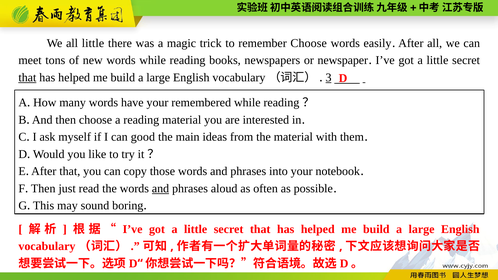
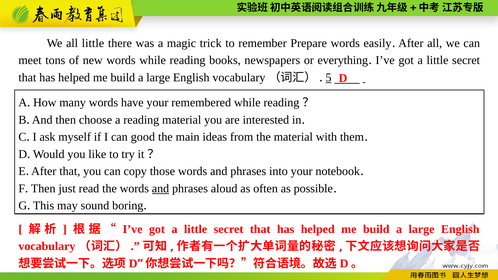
remember Choose: Choose -> Prepare
newspaper: newspaper -> everything
that at (27, 78) underline: present -> none
3: 3 -> 5
